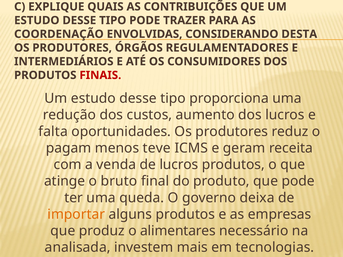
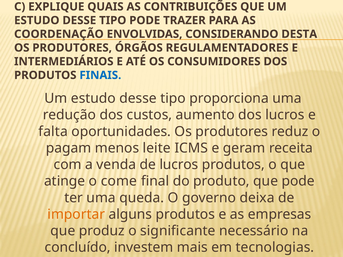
FINAIS colour: red -> blue
teve: teve -> leite
bruto: bruto -> come
alimentares: alimentares -> significante
analisada: analisada -> concluído
